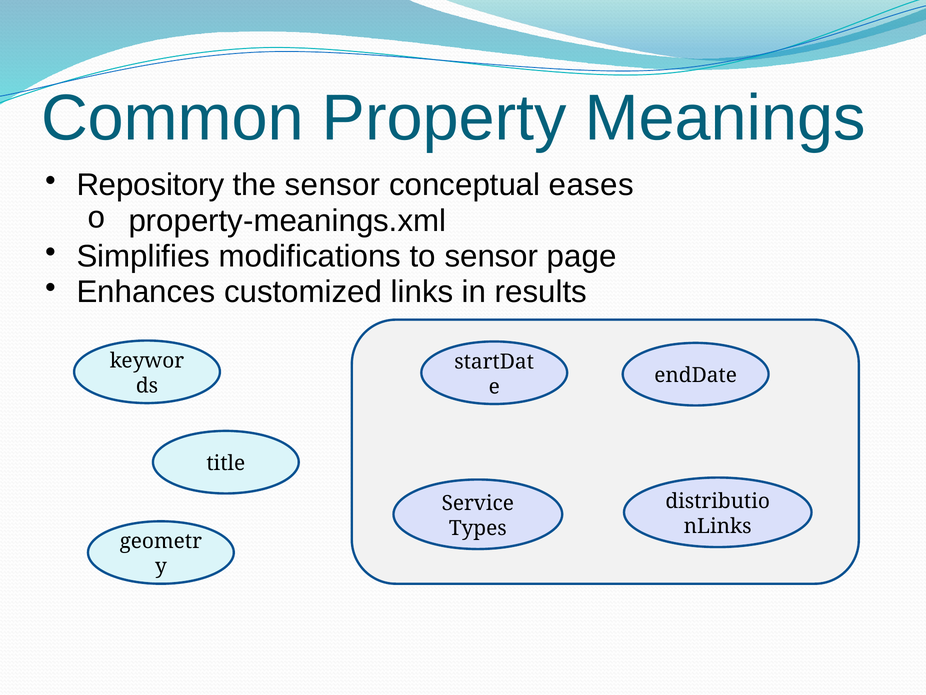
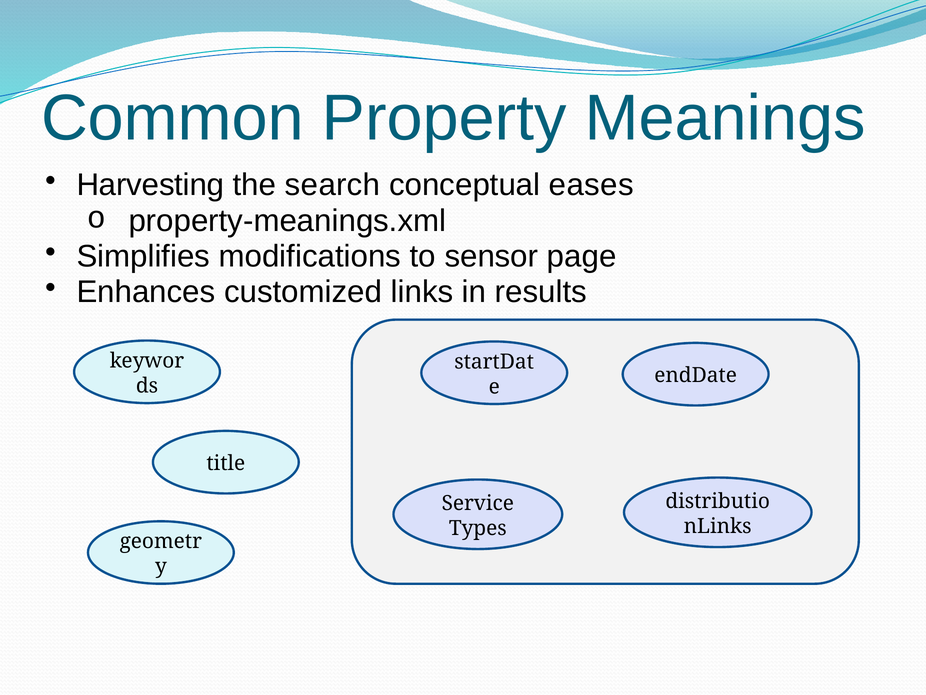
Repository: Repository -> Harvesting
the sensor: sensor -> search
